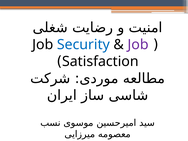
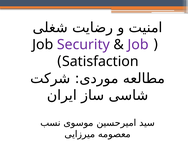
Security colour: blue -> purple
